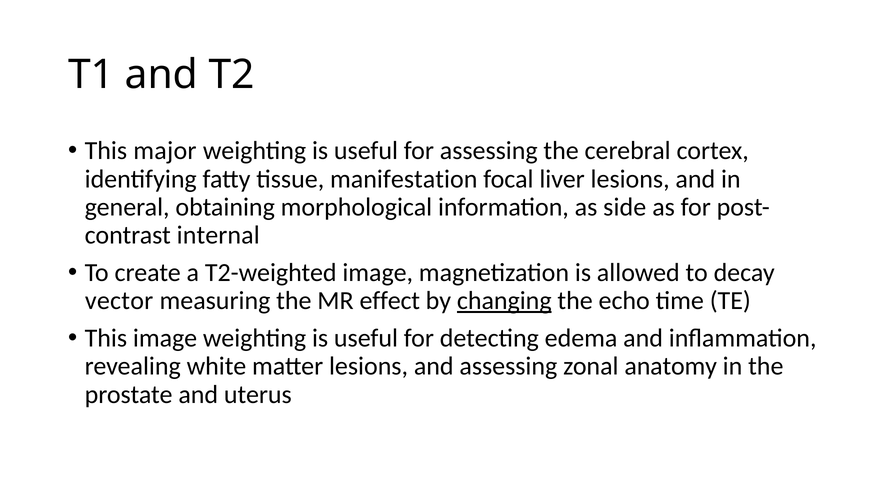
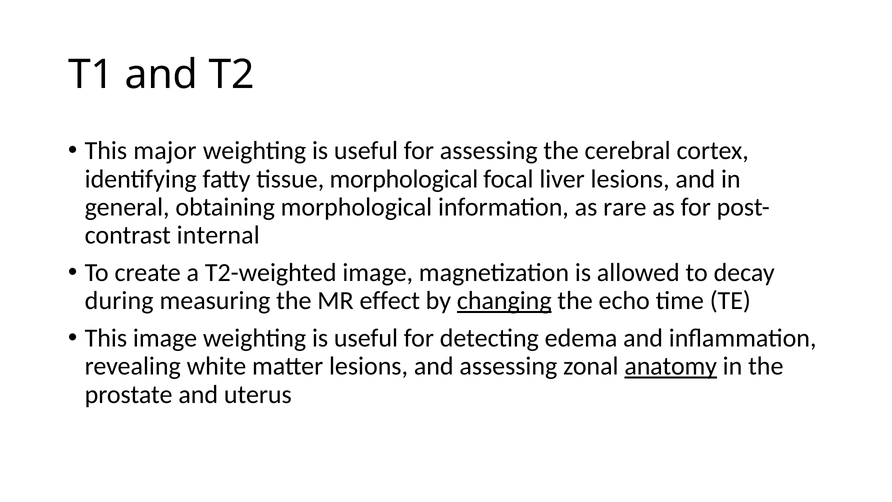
tissue manifestation: manifestation -> morphological
side: side -> rare
vector: vector -> during
anatomy underline: none -> present
